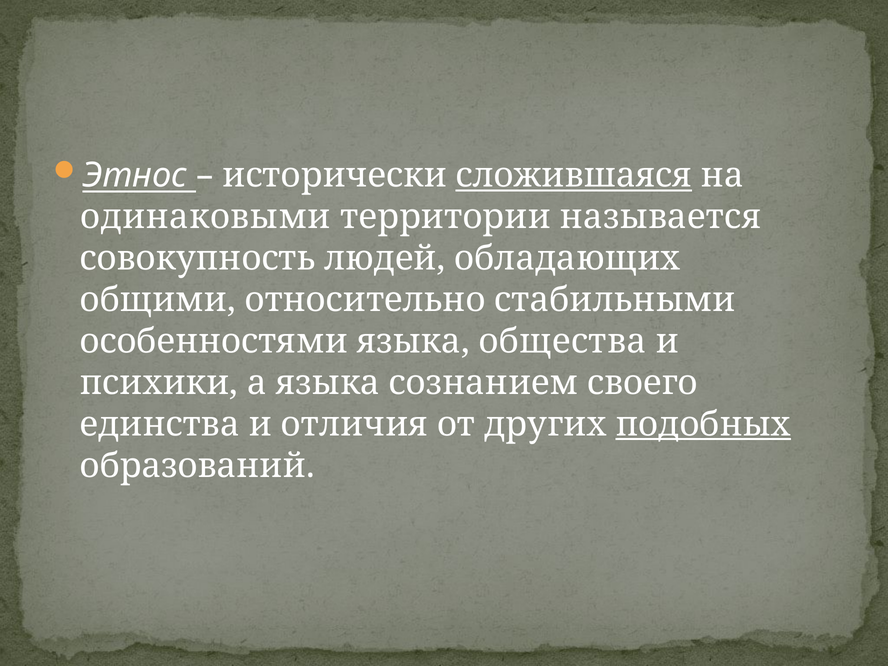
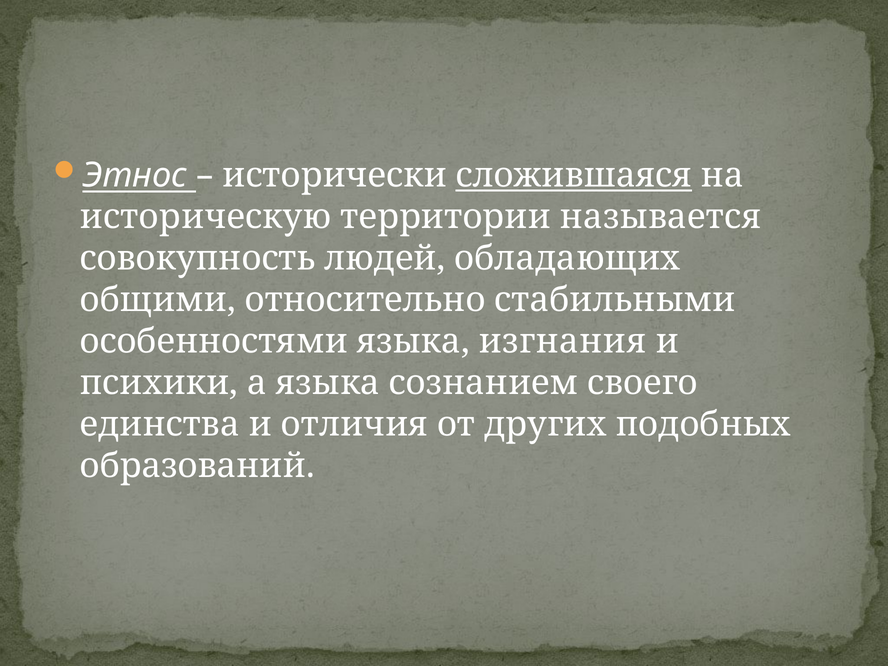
одинаковыми: одинаковыми -> историческую
общества: общества -> изгнания
подобных underline: present -> none
